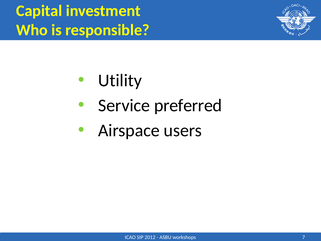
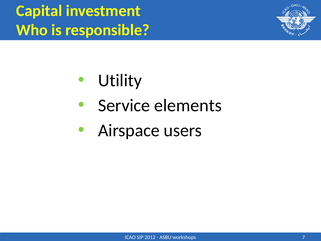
preferred: preferred -> elements
